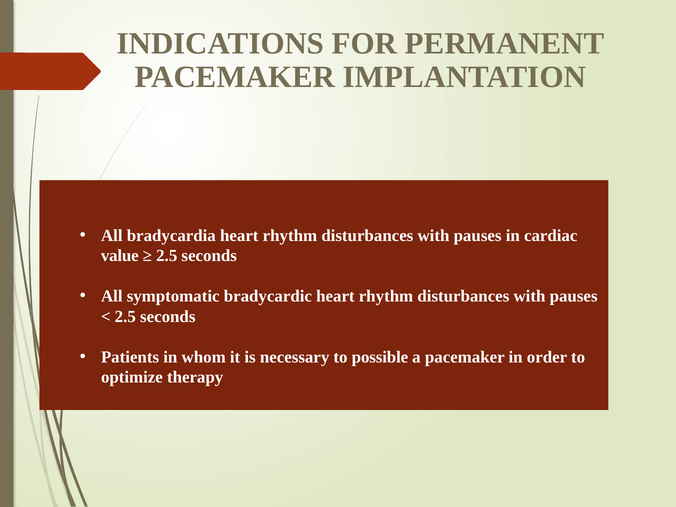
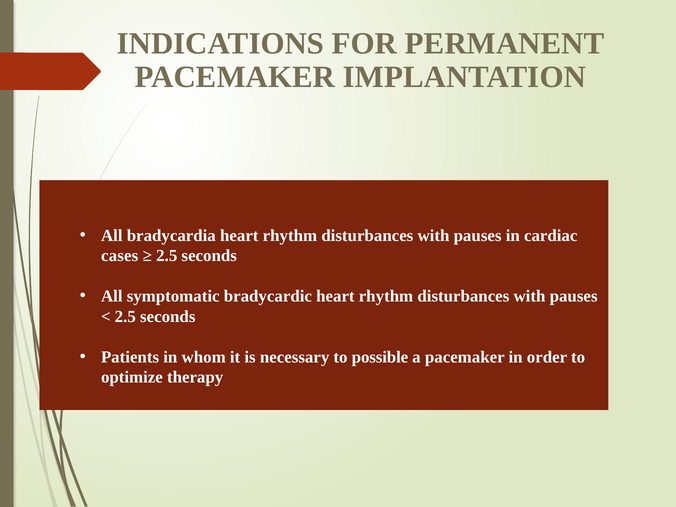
value: value -> cases
